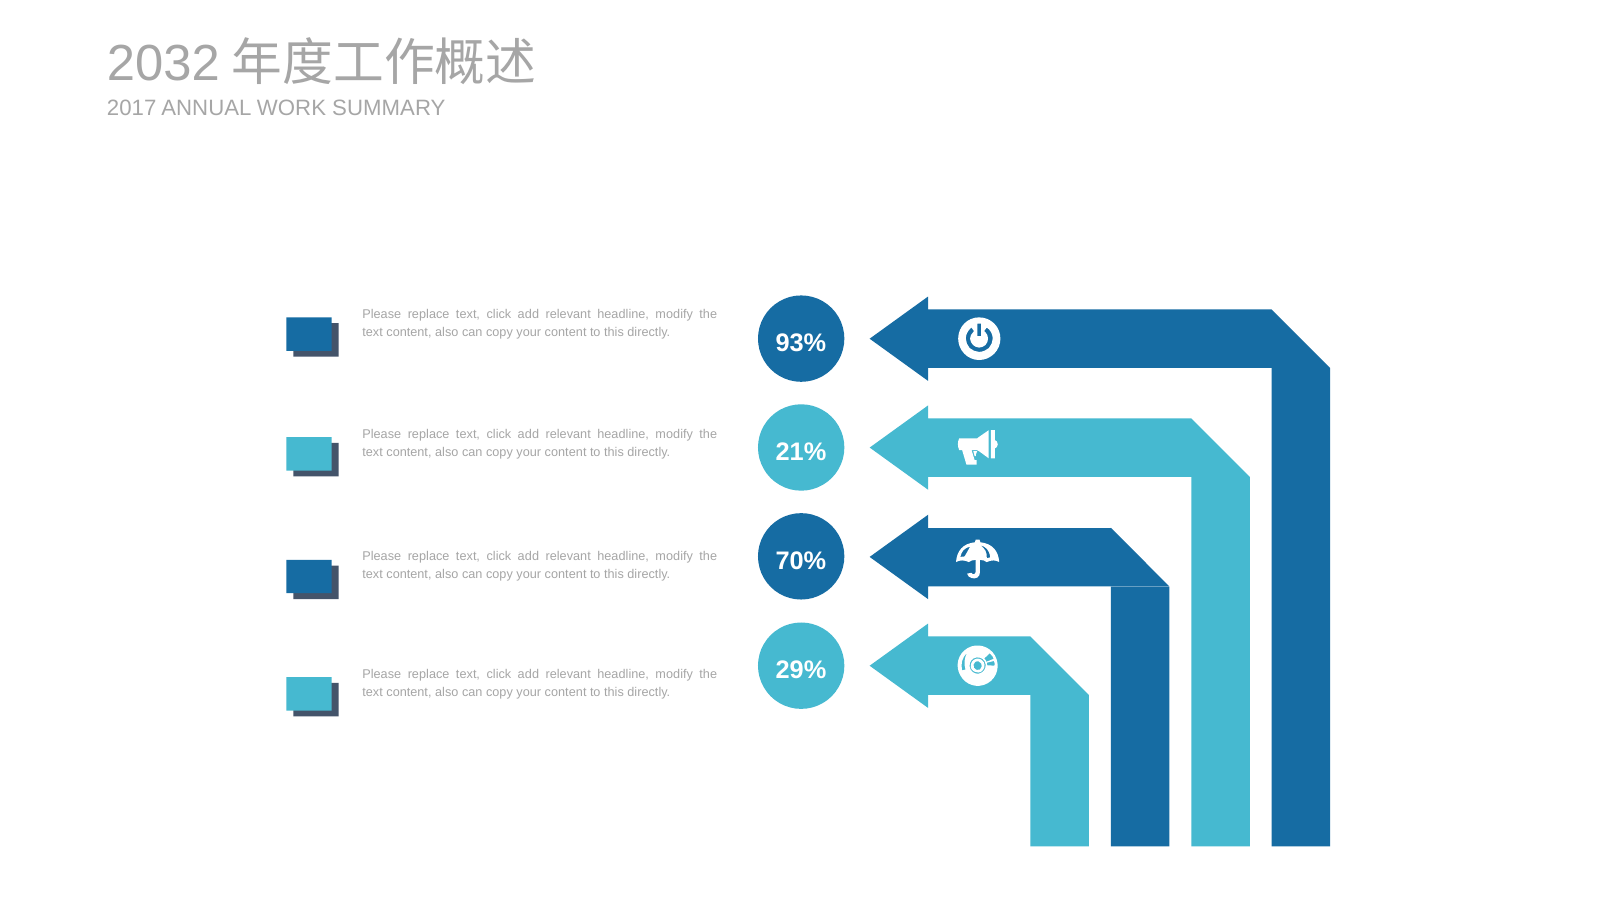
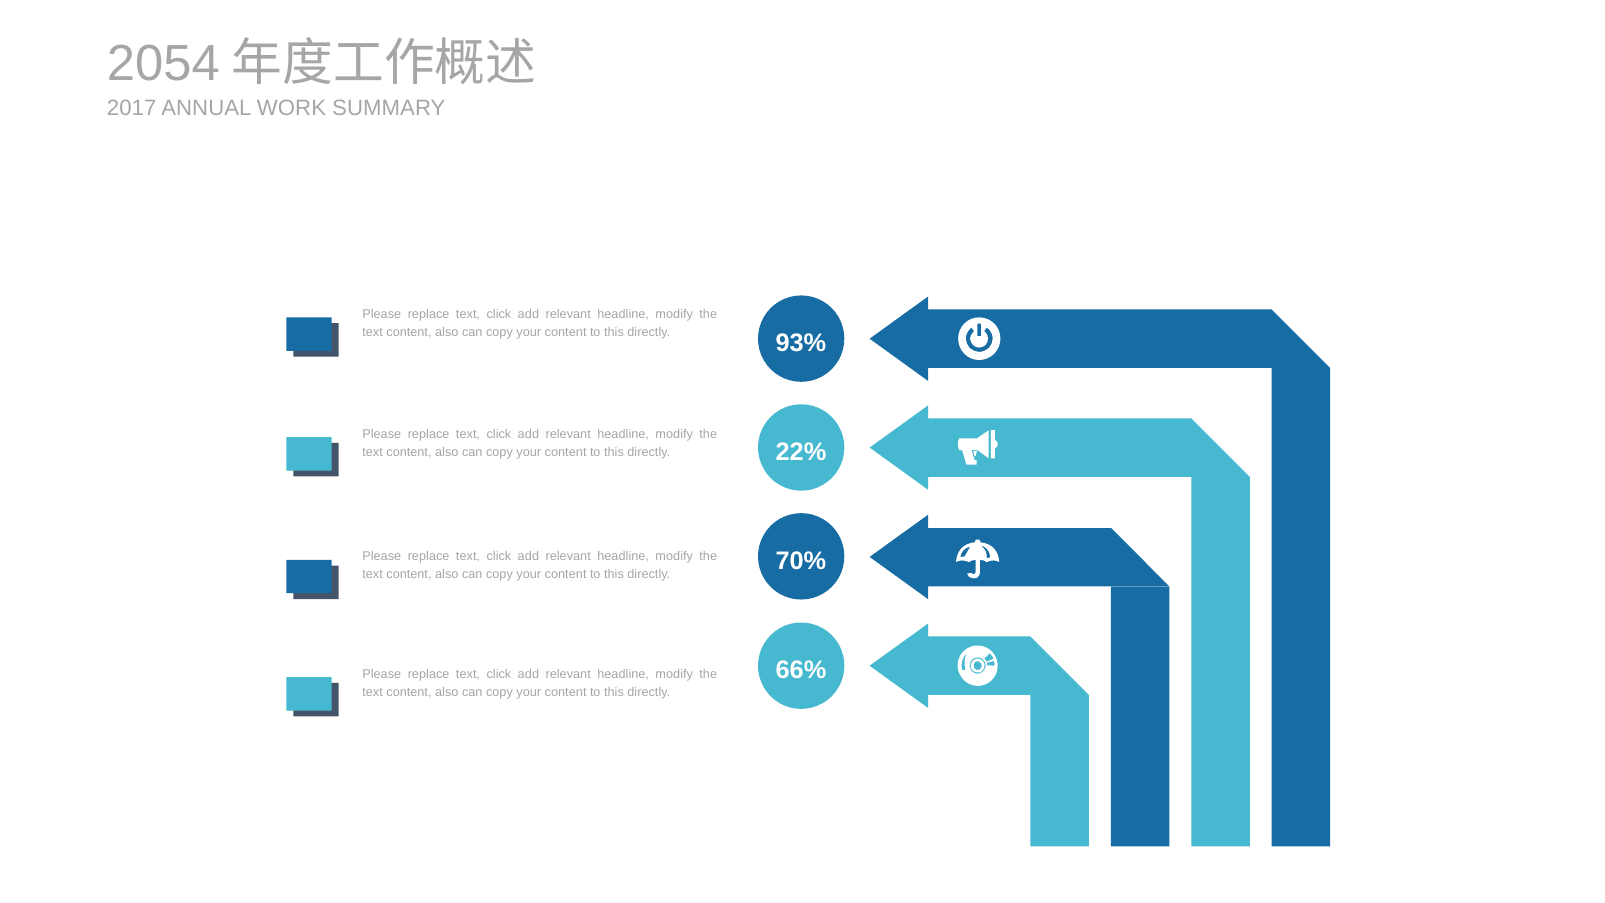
2032: 2032 -> 2054
21%: 21% -> 22%
29%: 29% -> 66%
